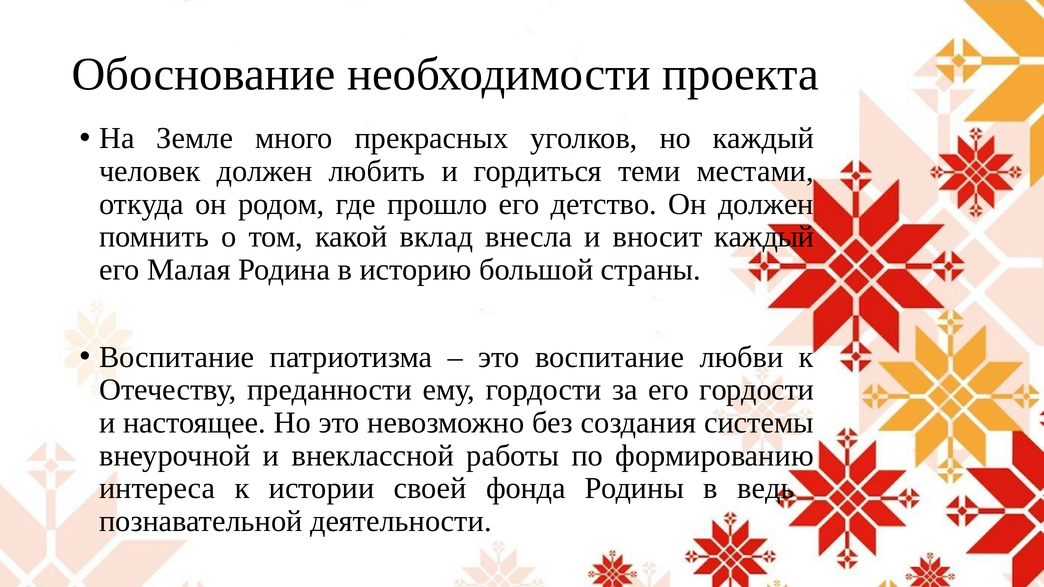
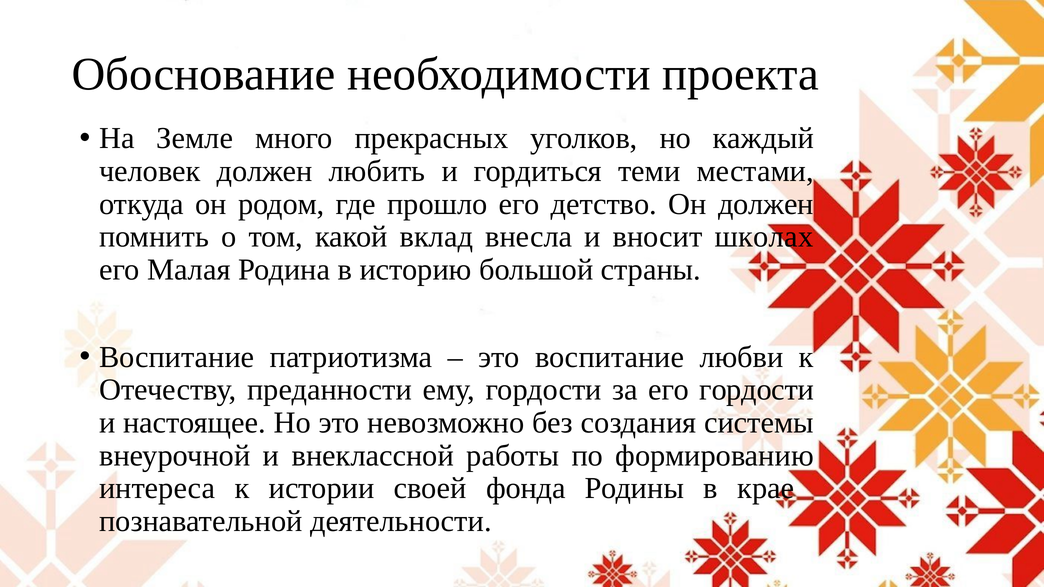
вносит каждый: каждый -> школах
ведь: ведь -> крае
